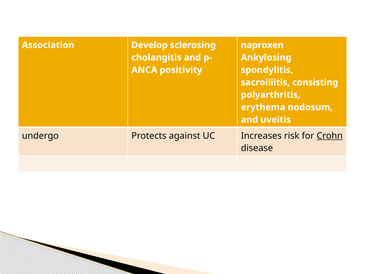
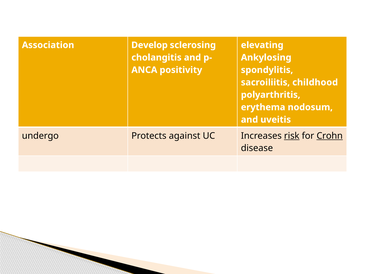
naproxen: naproxen -> elevating
consisting: consisting -> childhood
risk underline: none -> present
